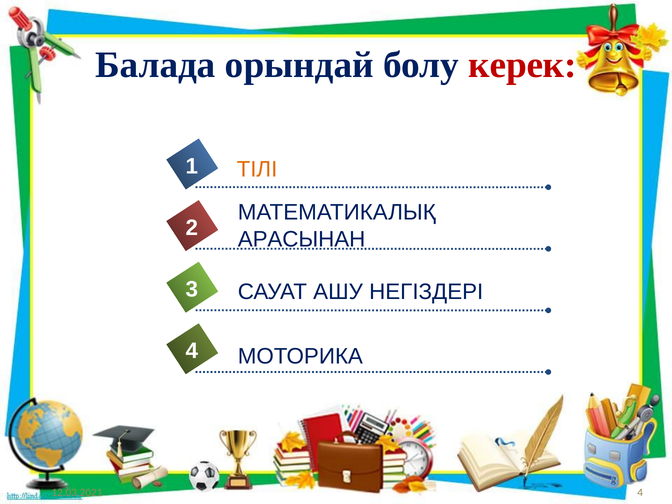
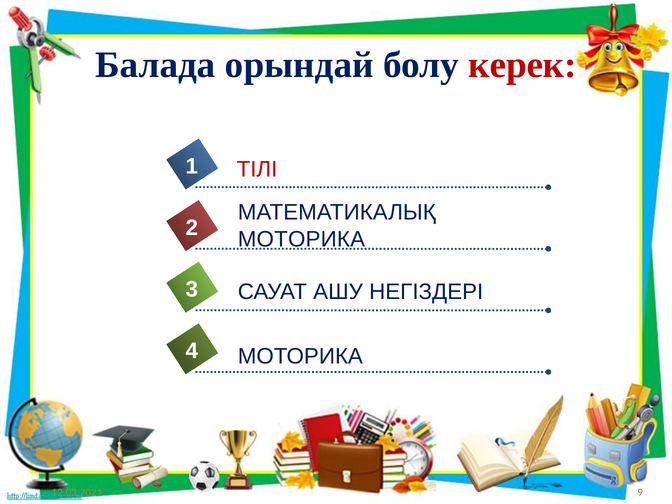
ТІЛІ colour: orange -> red
АРАСЫНАН at (302, 239): АРАСЫНАН -> МОТОРИКА
4 at (640, 492): 4 -> 9
